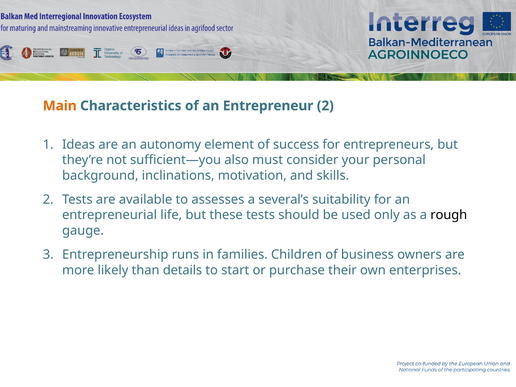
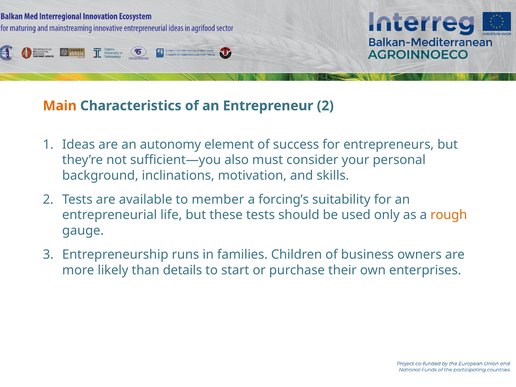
assesses: assesses -> member
several’s: several’s -> forcing’s
rough colour: black -> orange
